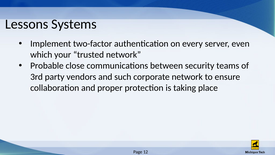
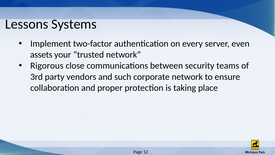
which: which -> assets
Probable: Probable -> Rigorous
